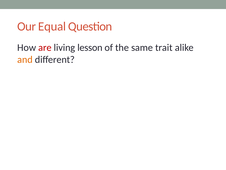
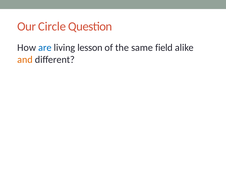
Equal: Equal -> Circle
are colour: red -> blue
trait: trait -> field
